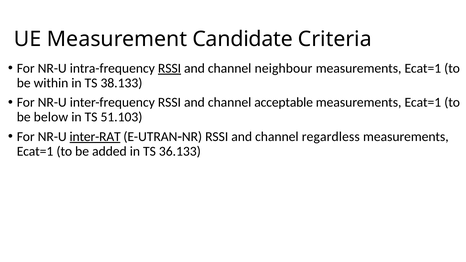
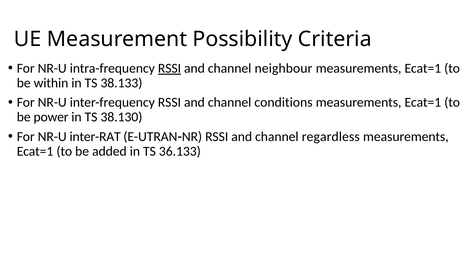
Candidate: Candidate -> Possibility
acceptable: acceptable -> conditions
below: below -> power
51.103: 51.103 -> 38.130
inter-RAT underline: present -> none
